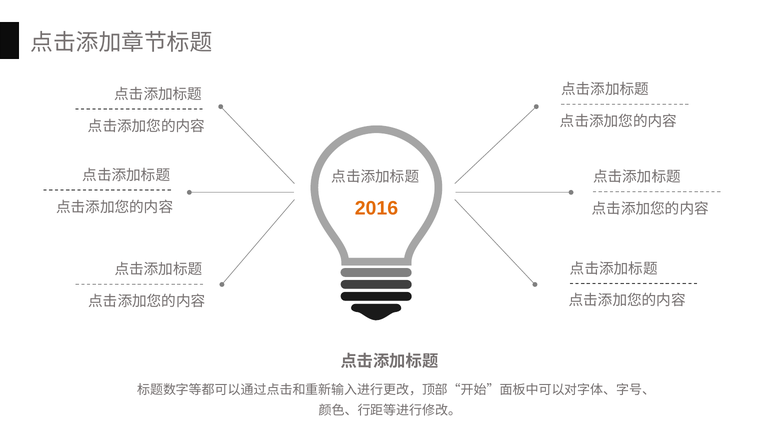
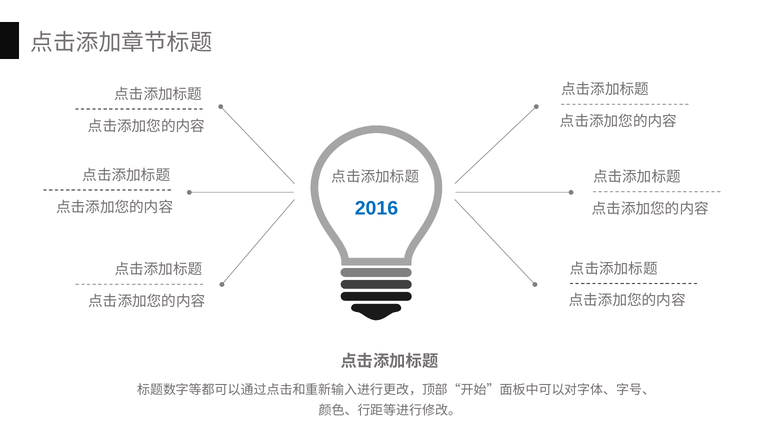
2016 colour: orange -> blue
